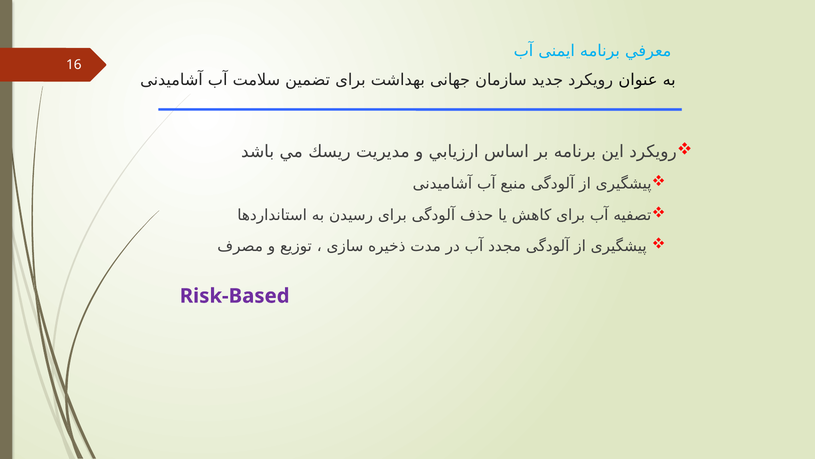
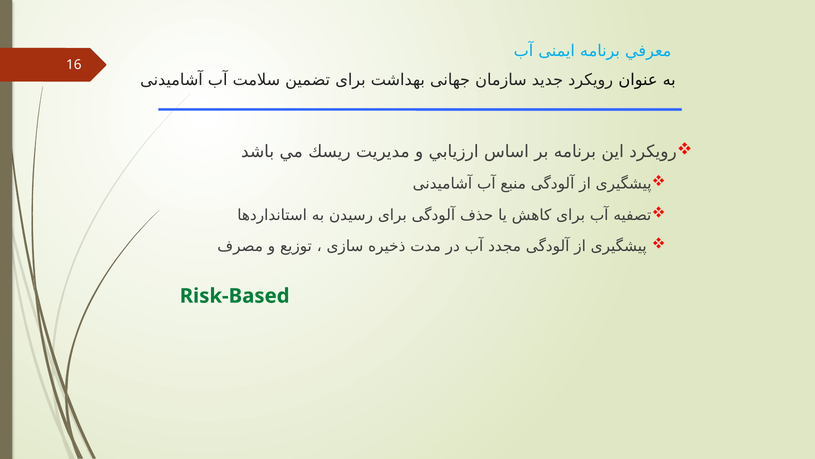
Risk-Based colour: purple -> green
